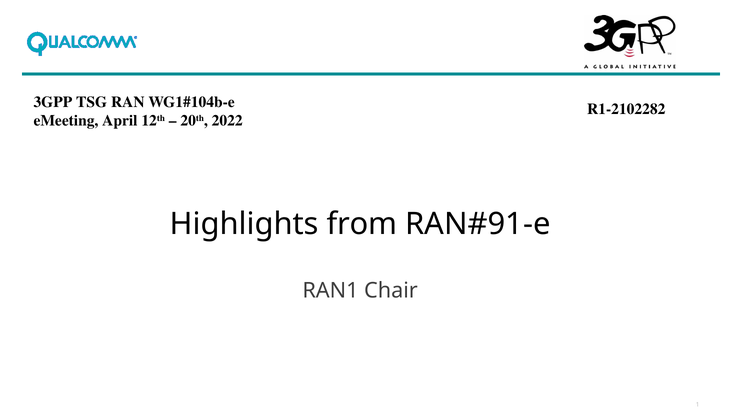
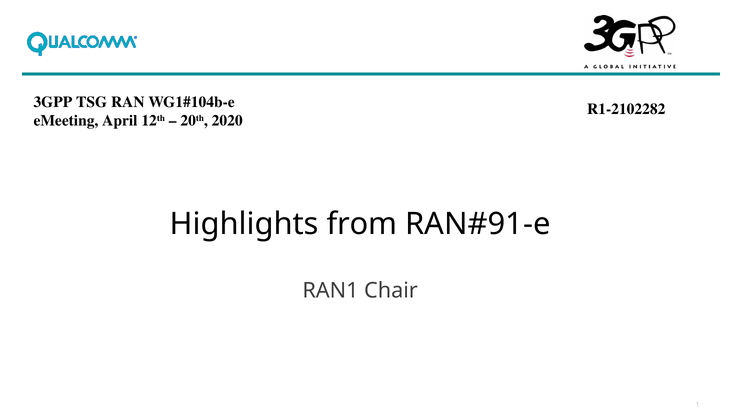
2022: 2022 -> 2020
